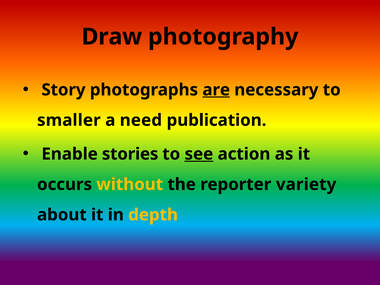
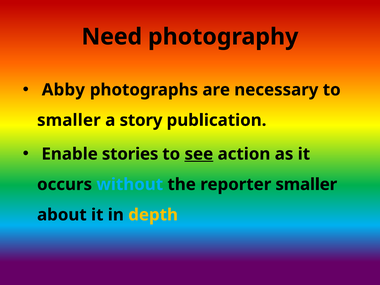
Draw: Draw -> Need
Story: Story -> Abby
are underline: present -> none
need: need -> story
without colour: yellow -> light blue
reporter variety: variety -> smaller
